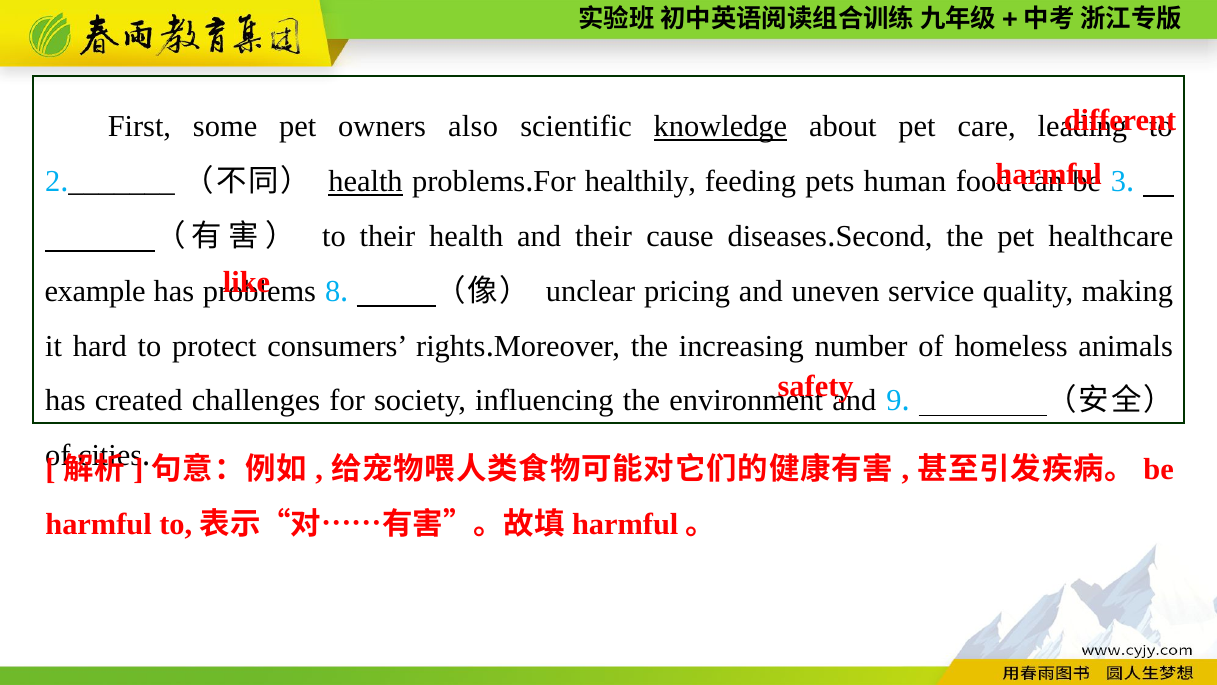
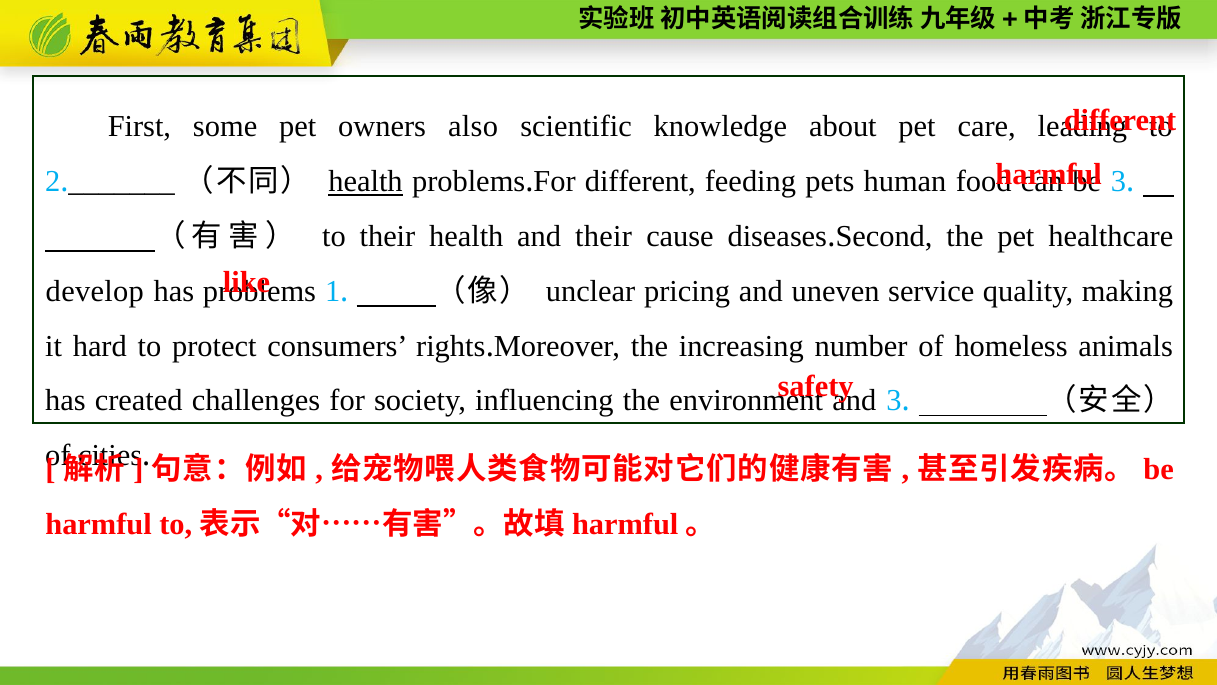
knowledge underline: present -> none
For healthily: healthily -> different
example: example -> develop
8: 8 -> 1
and 9: 9 -> 3
